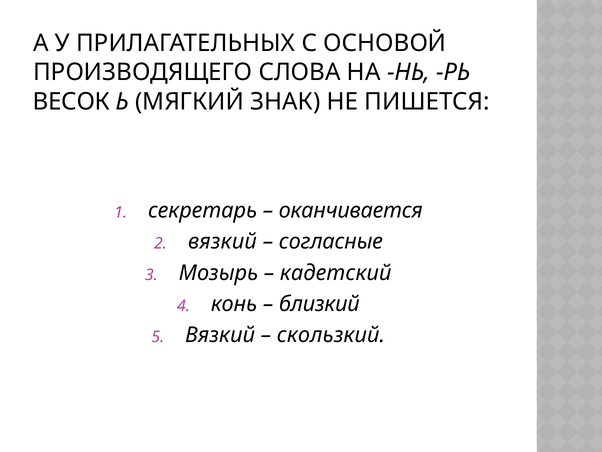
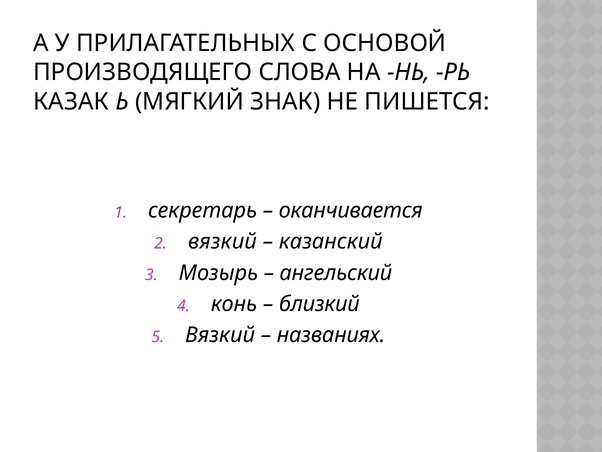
ВЕСОК: ВЕСОК -> КАЗАК
согласные: согласные -> казанский
кадетский: кадетский -> ангельский
скользкий: скользкий -> названиях
